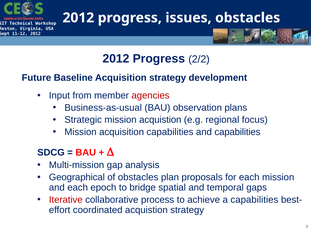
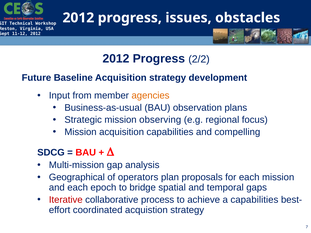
agencies colour: red -> orange
mission acquistion: acquistion -> observing
and capabilities: capabilities -> compelling
of obstacles: obstacles -> operators
